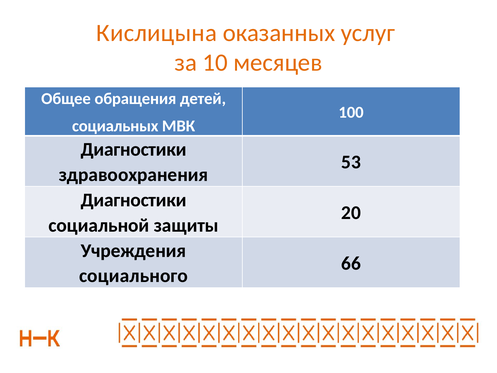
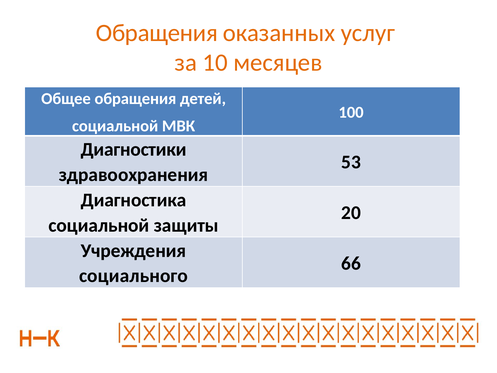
Кислицына at (157, 33): Кислицына -> Обращения
социальных at (115, 126): социальных -> социальной
Диагностики at (134, 200): Диагностики -> Диагностика
